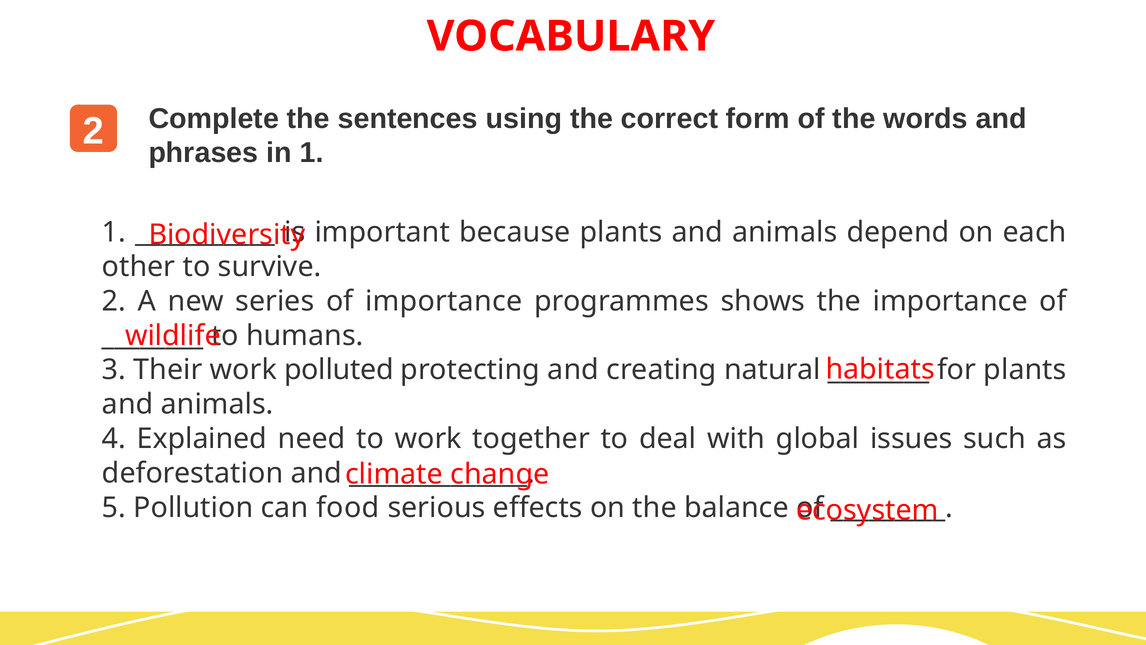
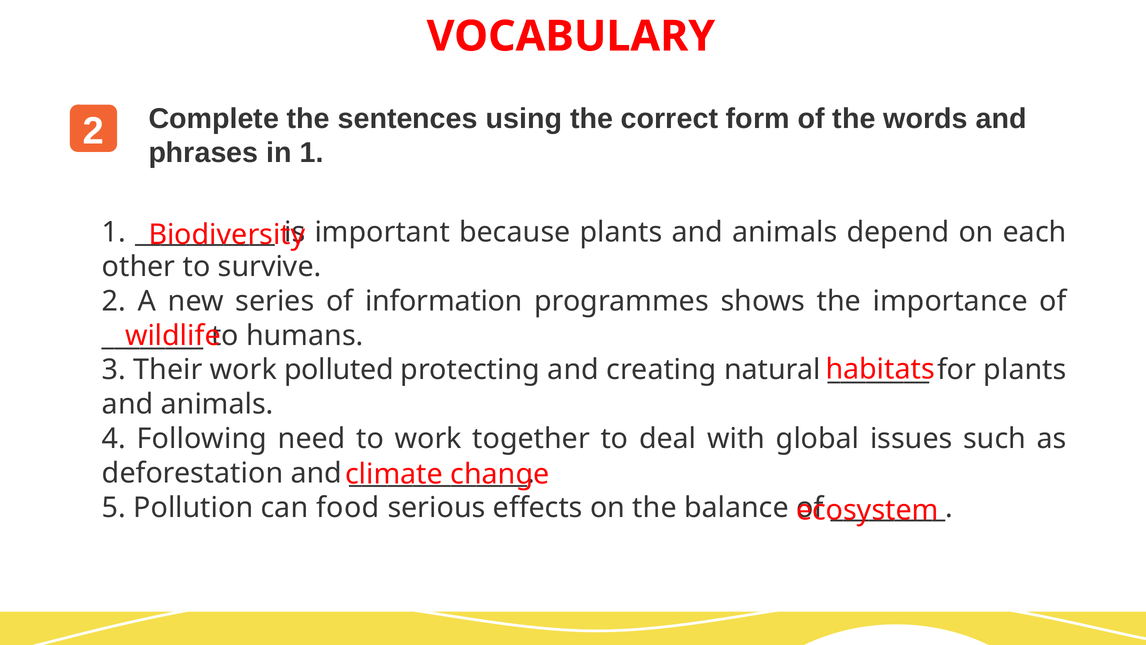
of importance: importance -> information
Explained: Explained -> Following
